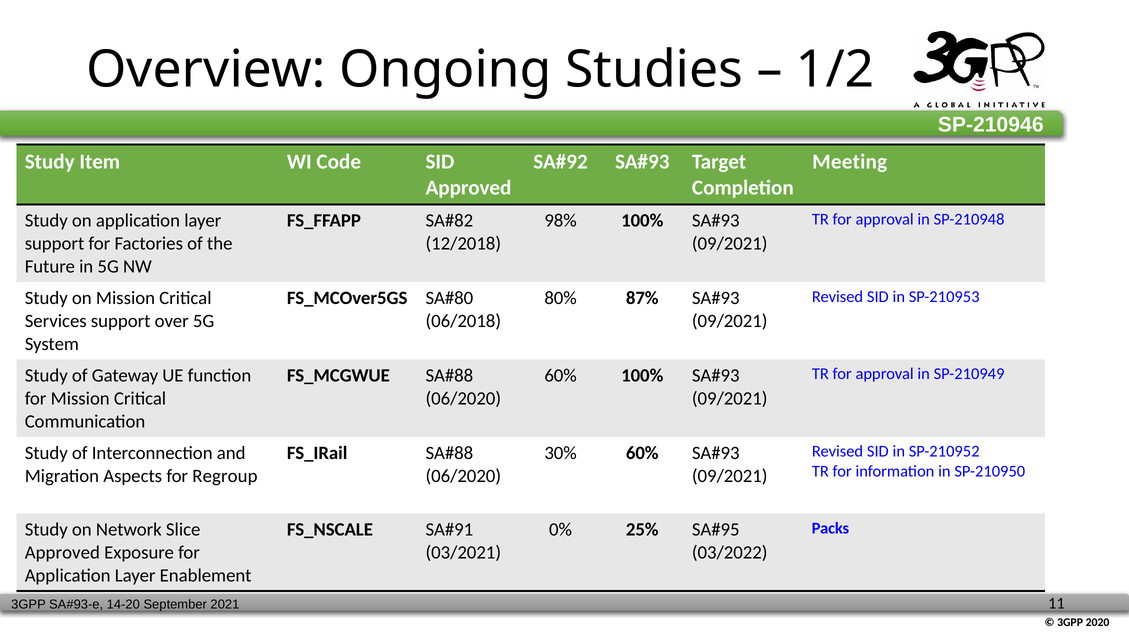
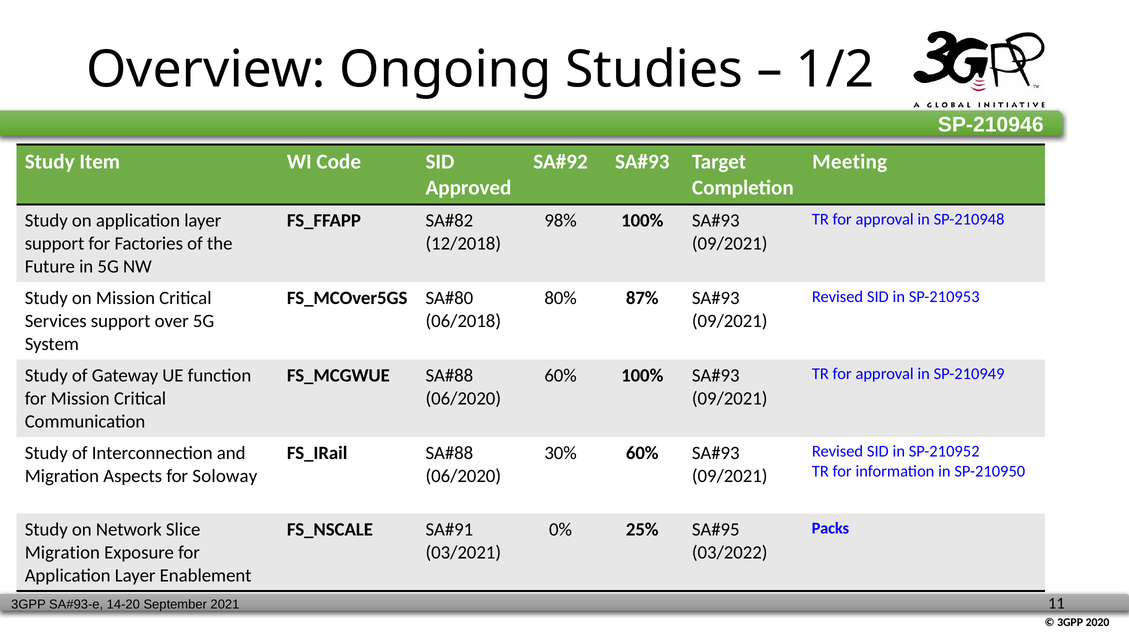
Regroup: Regroup -> Soloway
Approved at (62, 553): Approved -> Migration
